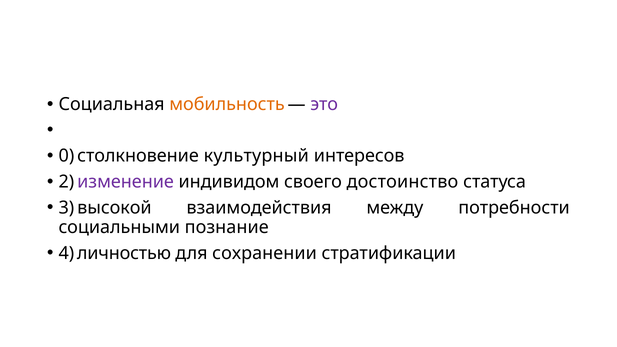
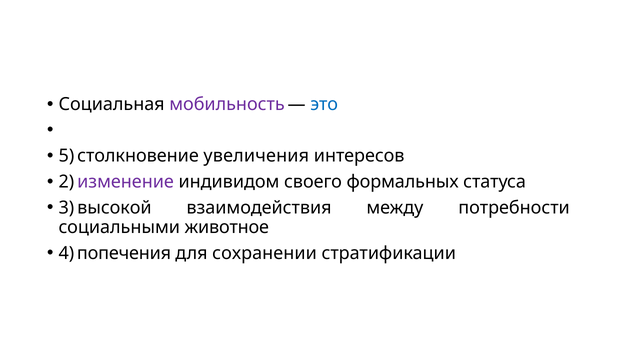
мобильность colour: orange -> purple
это colour: purple -> blue
0: 0 -> 5
культурный: культурный -> увеличения
достоинство: достоинство -> формальных
познание: познание -> животное
личностью: личностью -> попечения
